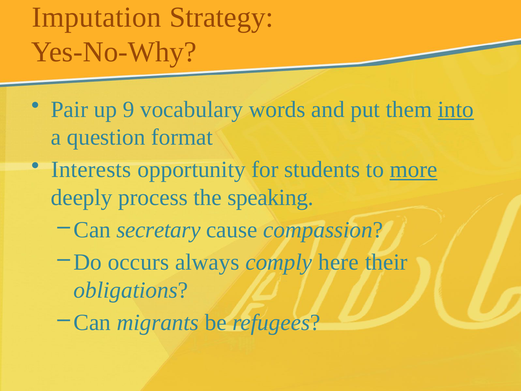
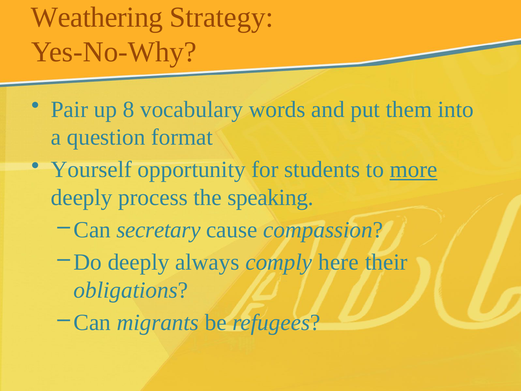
Imputation: Imputation -> Weathering
9: 9 -> 8
into underline: present -> none
Interests: Interests -> Yourself
Do occurs: occurs -> deeply
